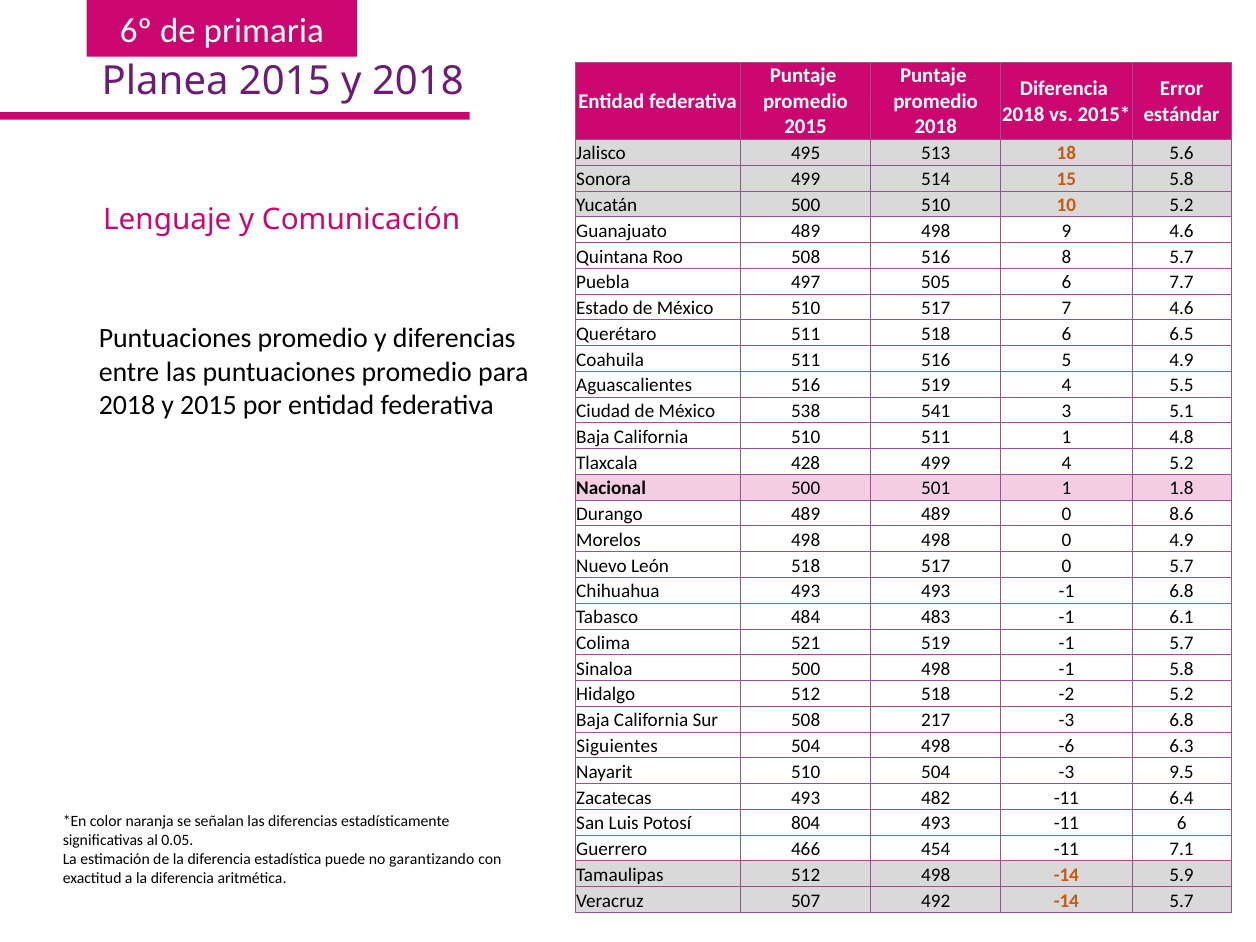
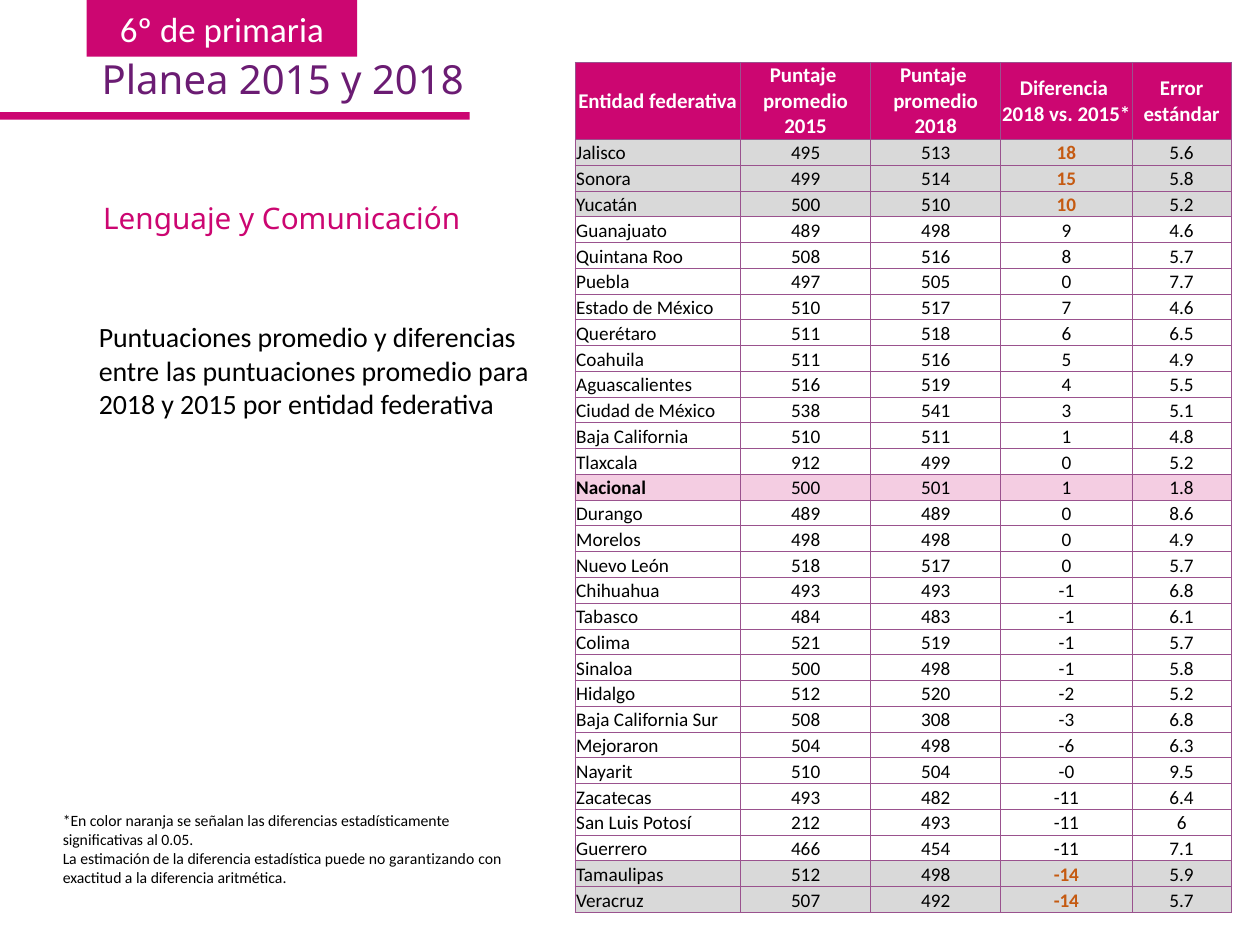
505 6: 6 -> 0
428: 428 -> 912
499 4: 4 -> 0
512 518: 518 -> 520
217: 217 -> 308
Siguientes: Siguientes -> Mejoraron
504 -3: -3 -> -0
804: 804 -> 212
